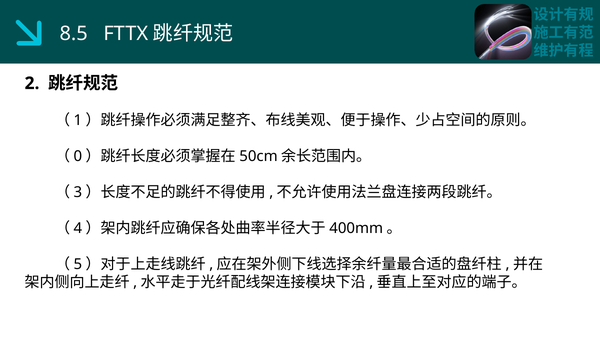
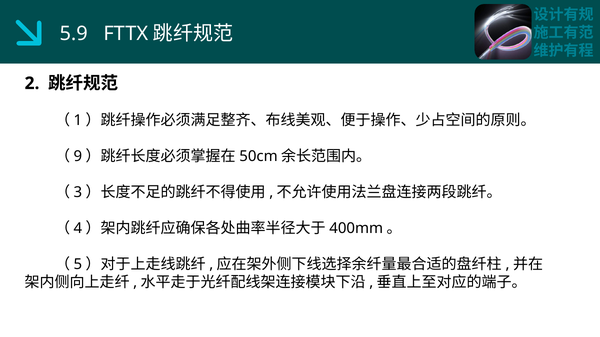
8.5: 8.5 -> 5.9
0: 0 -> 9
